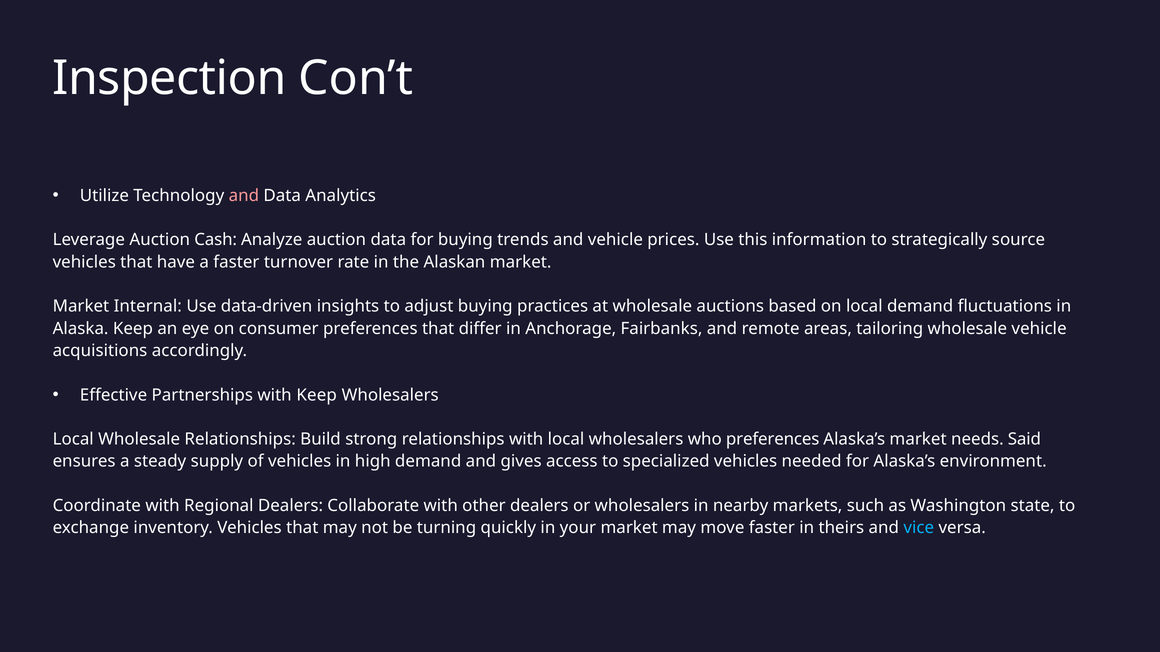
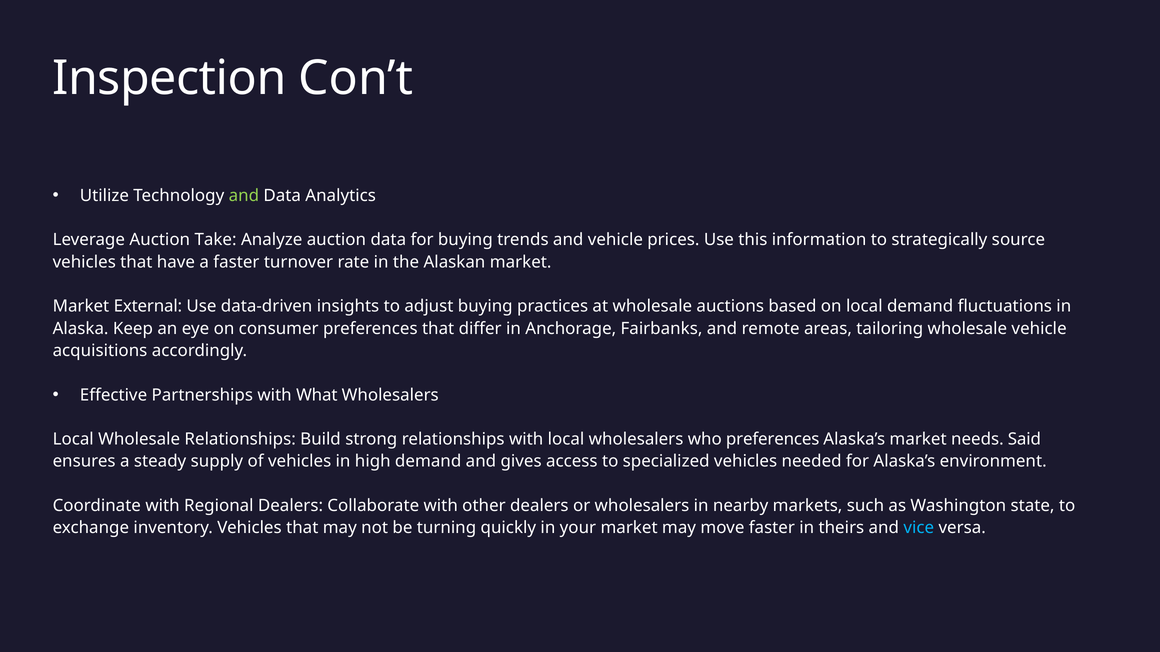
and at (244, 196) colour: pink -> light green
Cash: Cash -> Take
Internal: Internal -> External
with Keep: Keep -> What
